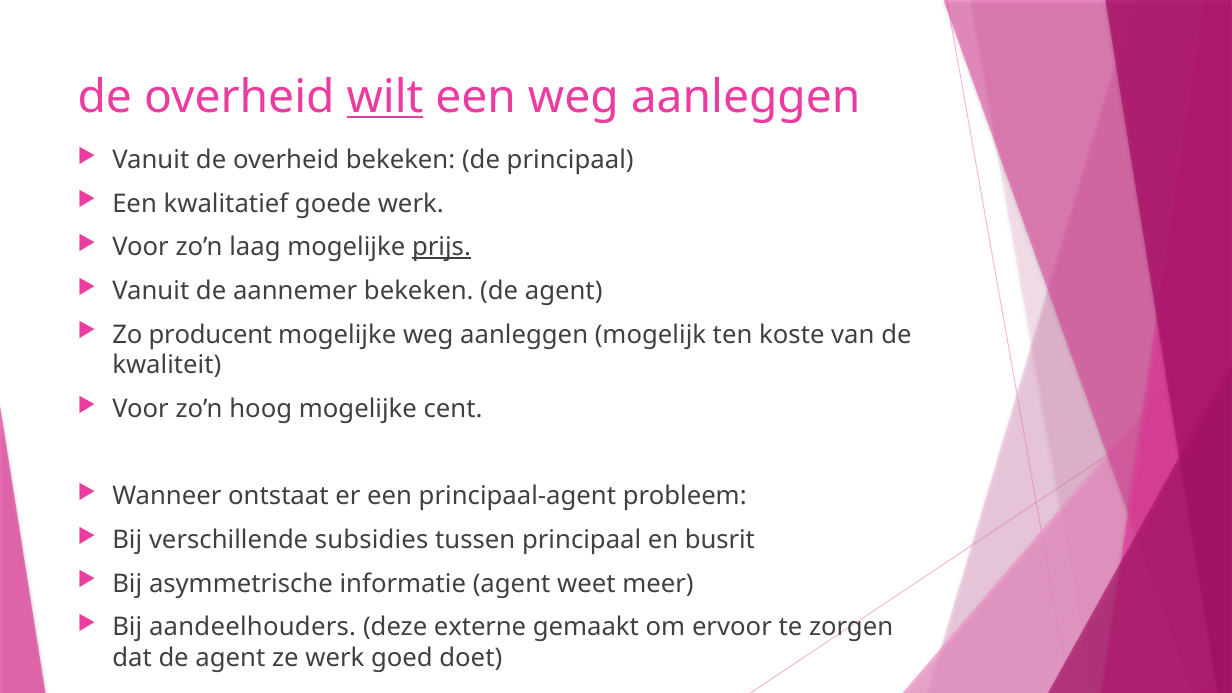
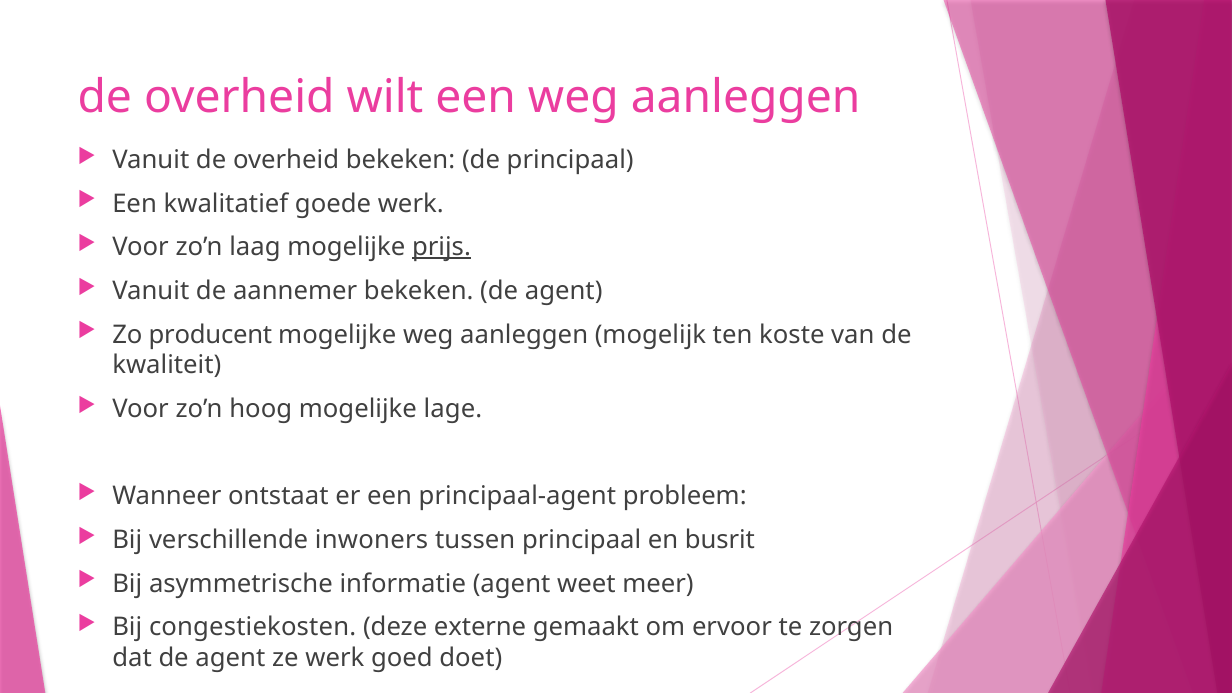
wilt underline: present -> none
cent: cent -> lage
subsidies: subsidies -> inwoners
aandeelhouders: aandeelhouders -> congestiekosten
